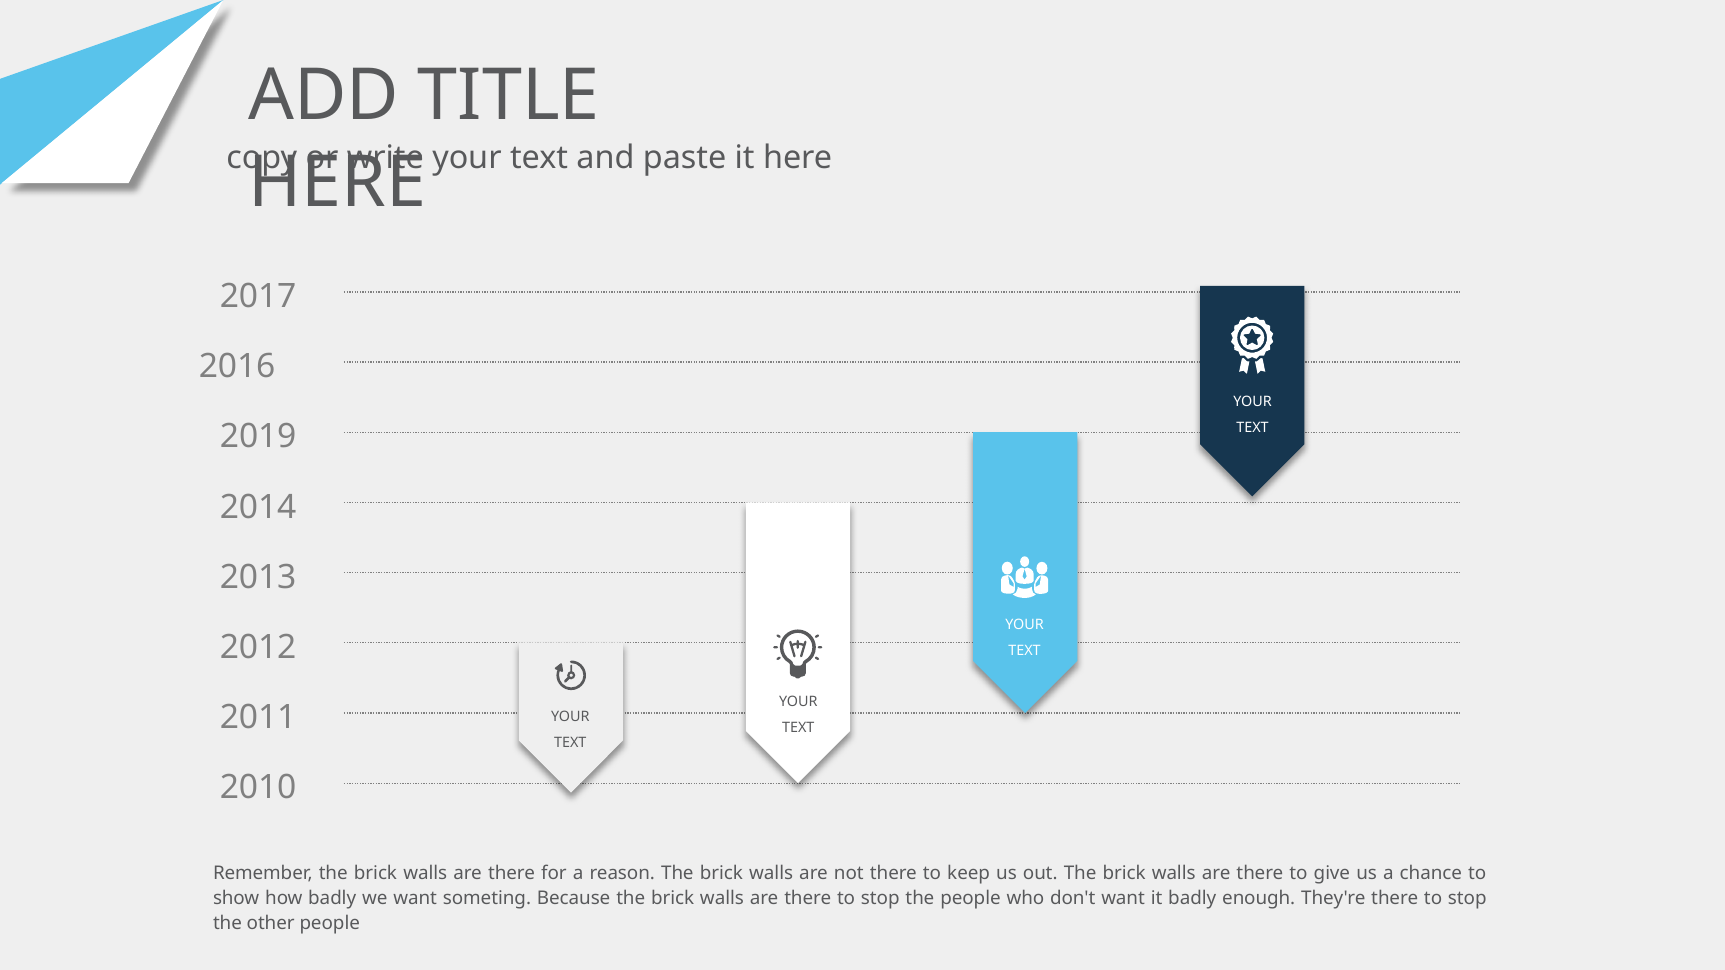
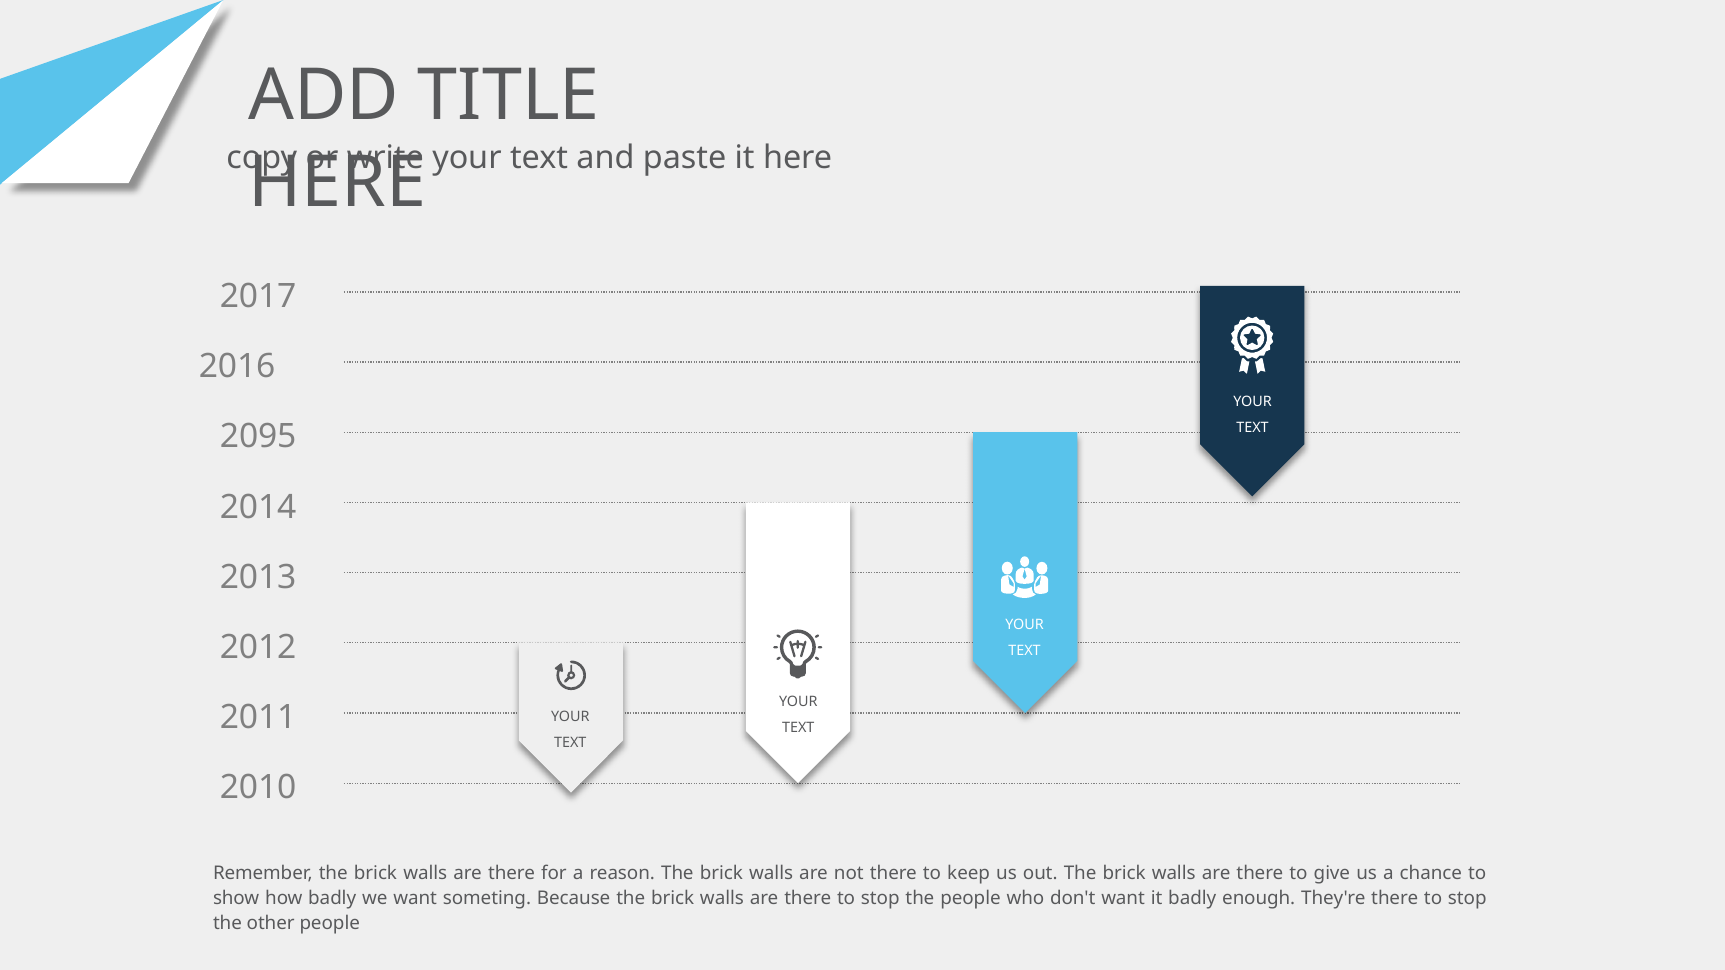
2019: 2019 -> 2095
